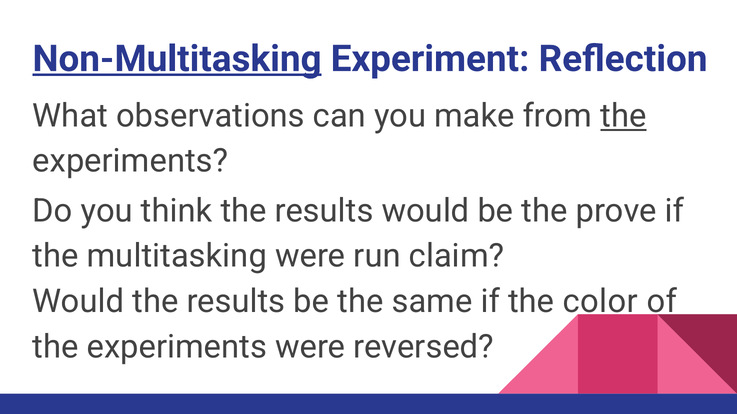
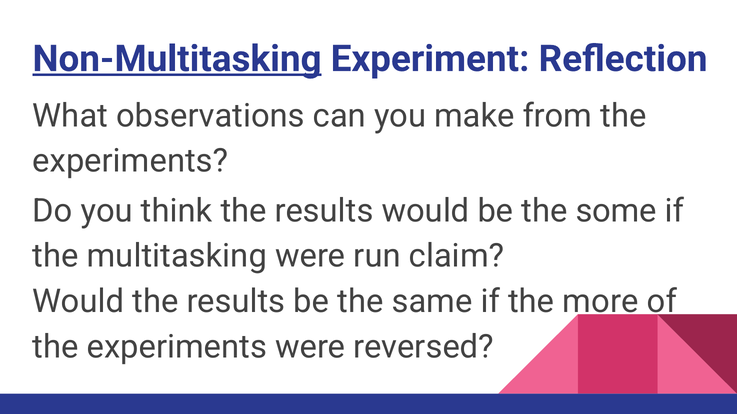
the at (623, 116) underline: present -> none
prove: prove -> some
color: color -> more
